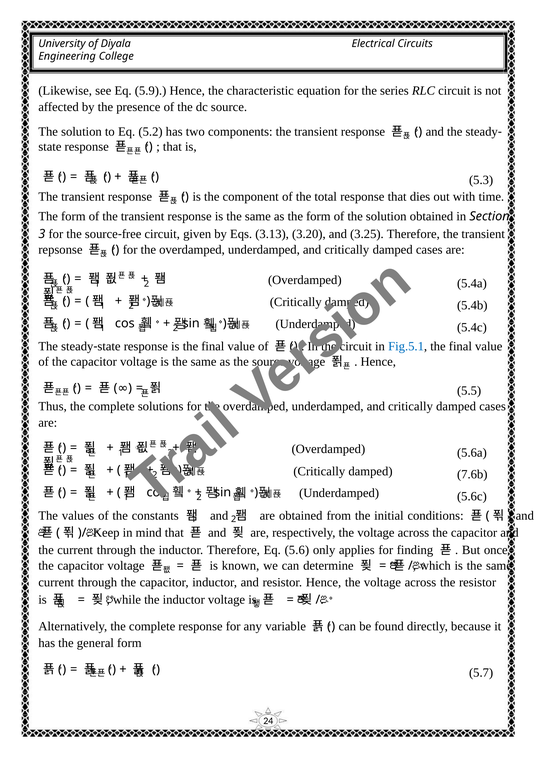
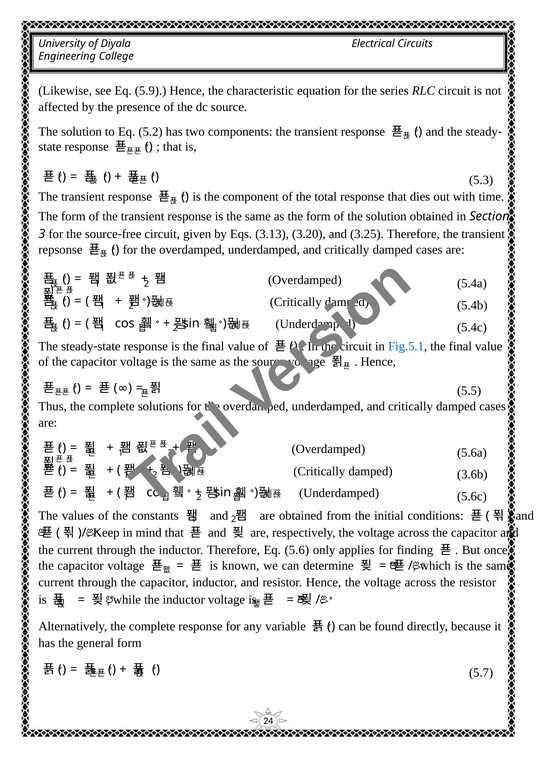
7.6b: 7.6b -> 3.6b
